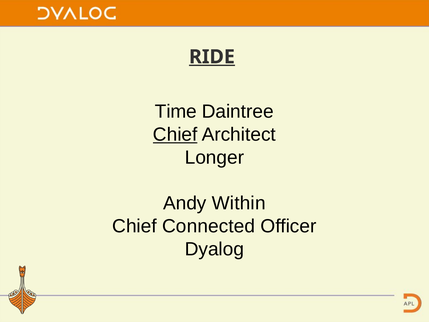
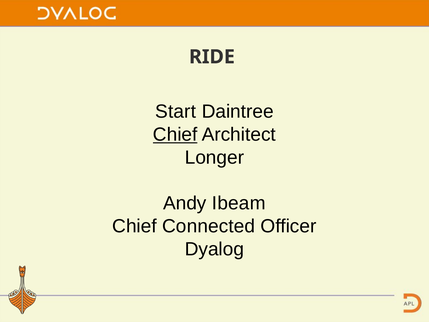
RIDE underline: present -> none
Time: Time -> Start
Within: Within -> Ibeam
